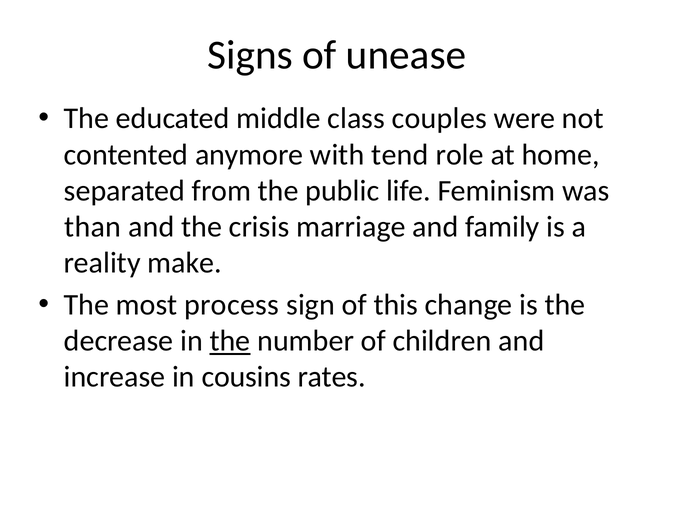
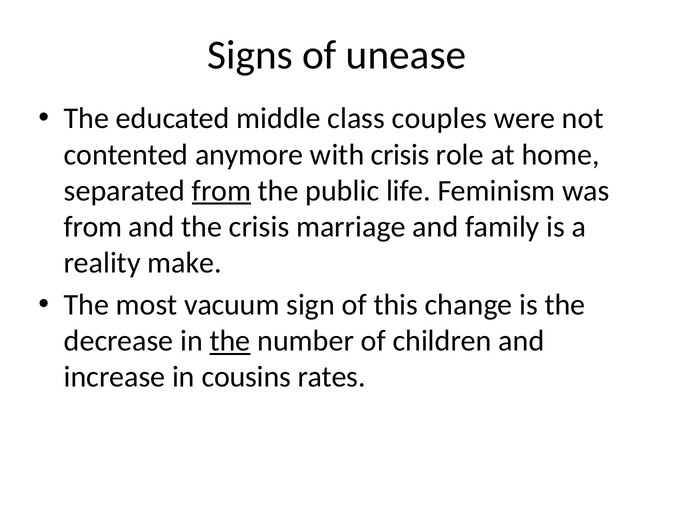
with tend: tend -> crisis
from at (222, 191) underline: none -> present
than at (93, 227): than -> from
process: process -> vacuum
